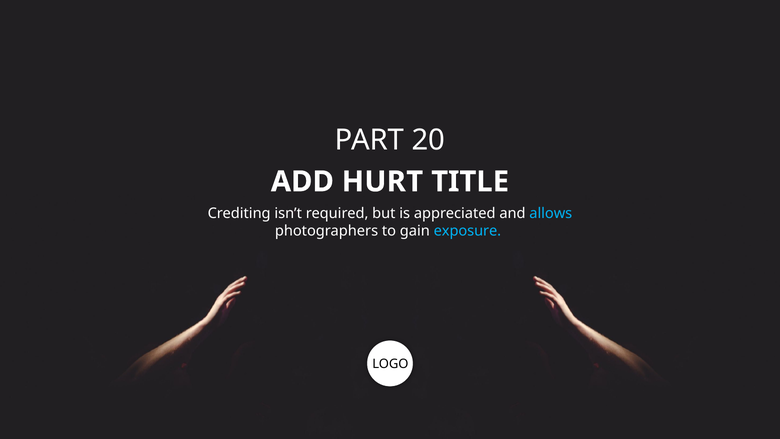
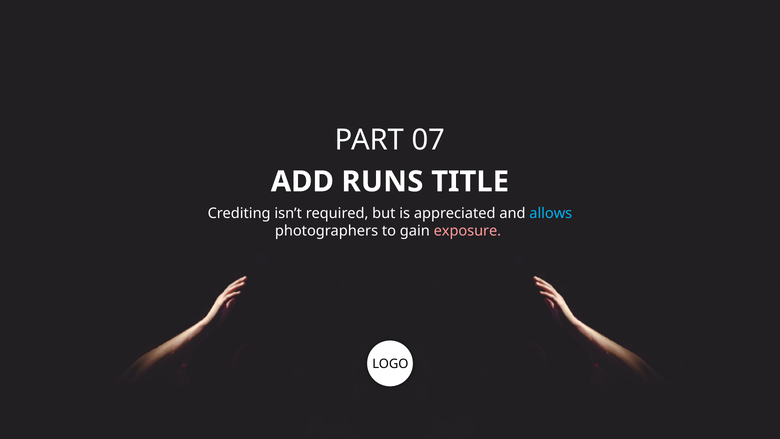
20: 20 -> 07
HURT: HURT -> RUNS
exposure colour: light blue -> pink
